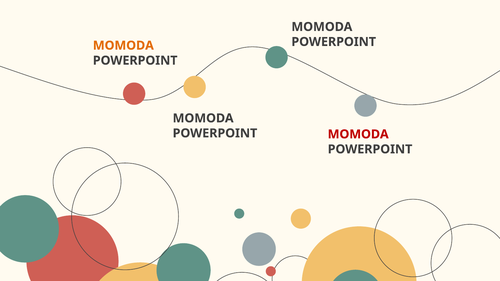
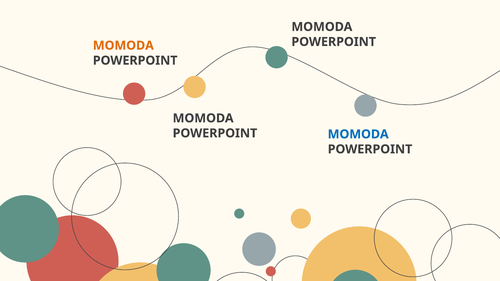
MOMODA at (358, 134) colour: red -> blue
